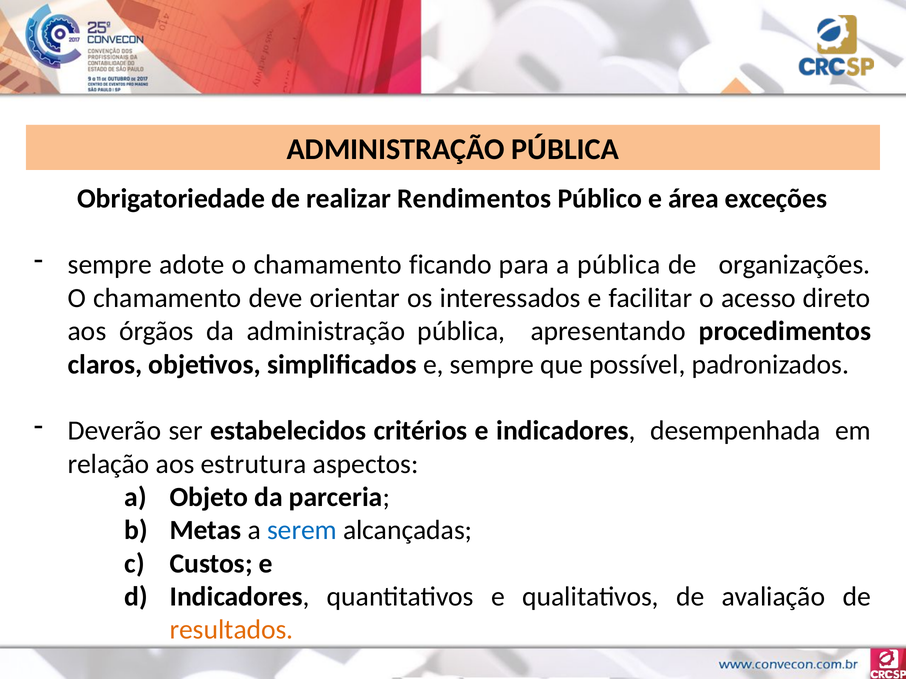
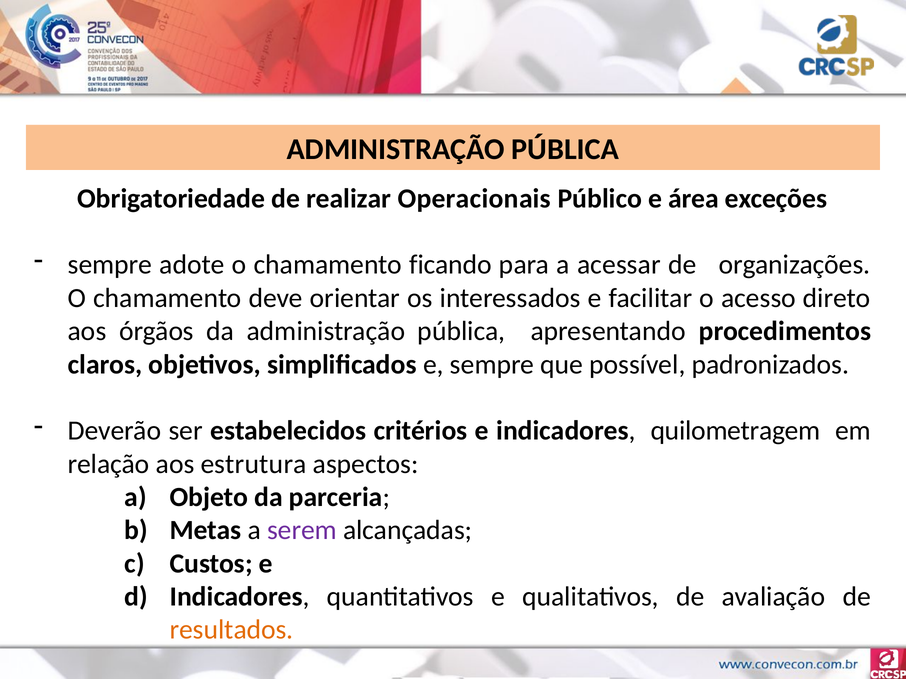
Rendimentos: Rendimentos -> Operacionais
a pública: pública -> acessar
desempenhada: desempenhada -> quilometragem
serem colour: blue -> purple
